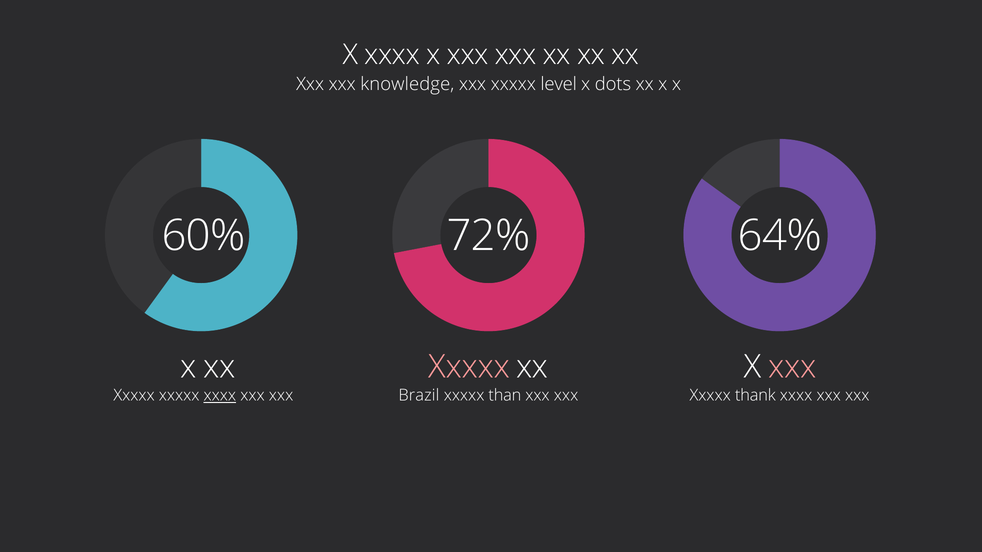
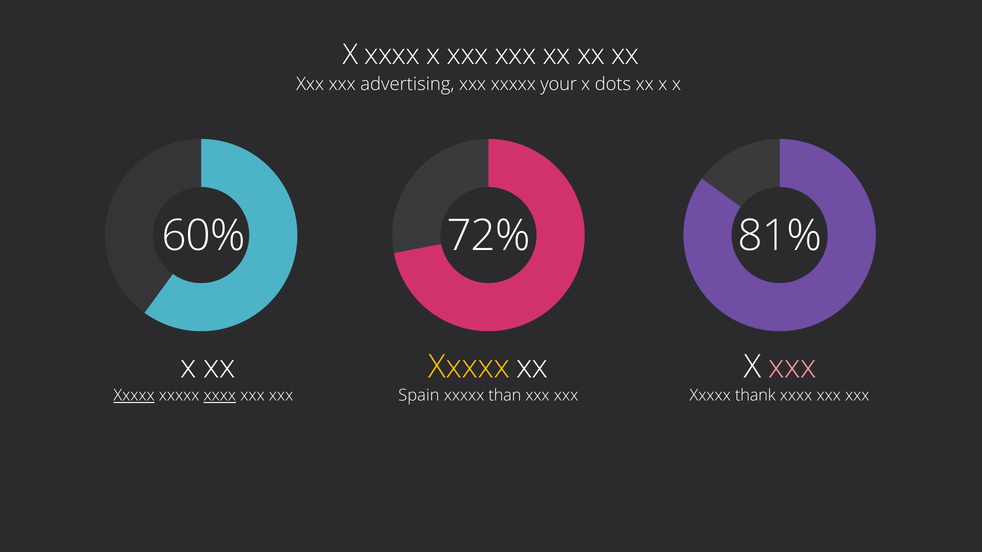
knowledge: knowledge -> advertising
level: level -> your
64%: 64% -> 81%
Xxxxx at (469, 367) colour: pink -> yellow
Xxxxx at (134, 395) underline: none -> present
Brazil: Brazil -> Spain
